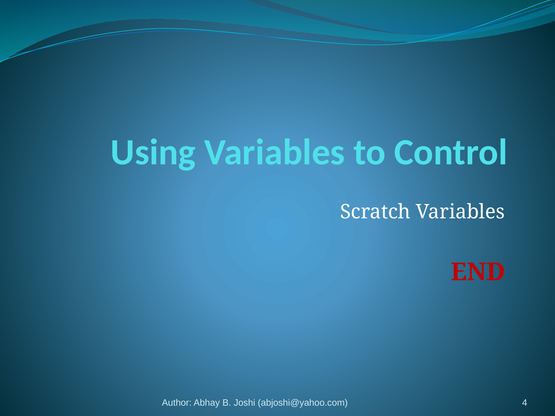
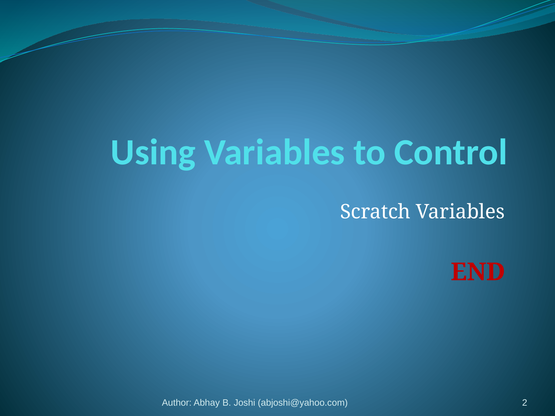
4: 4 -> 2
